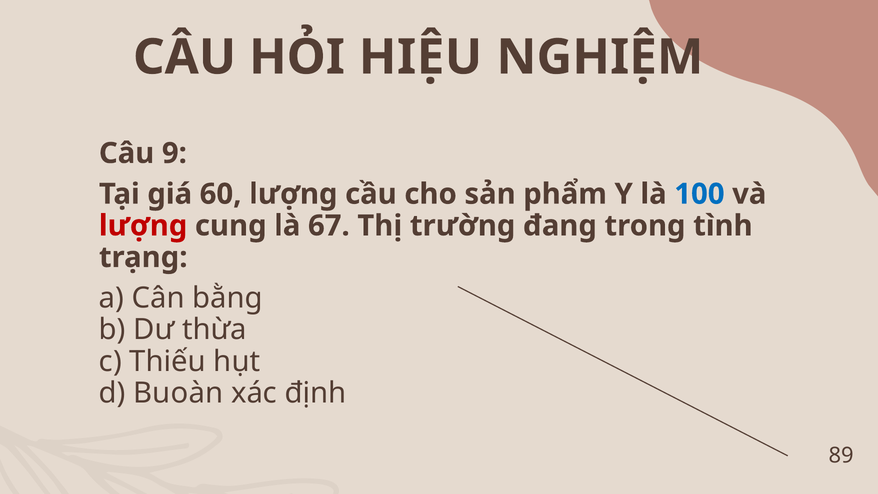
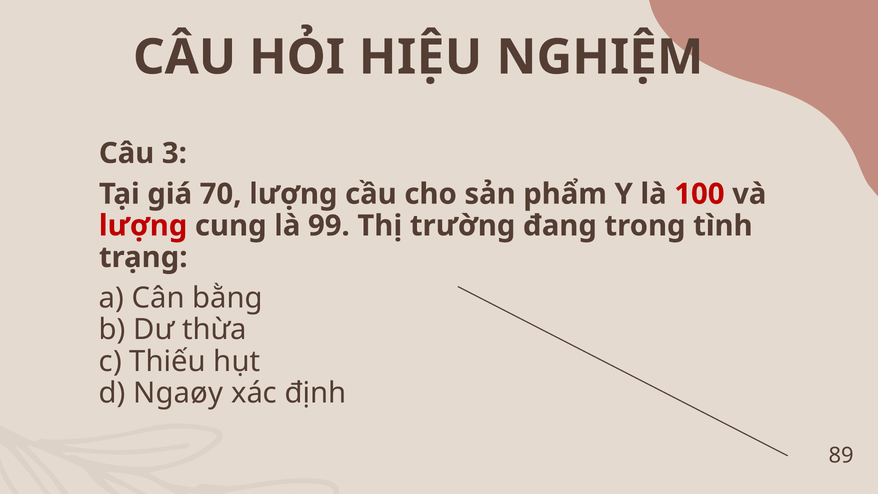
9: 9 -> 3
60: 60 -> 70
100 colour: blue -> red
67: 67 -> 99
Buoàn: Buoàn -> Ngaøy
